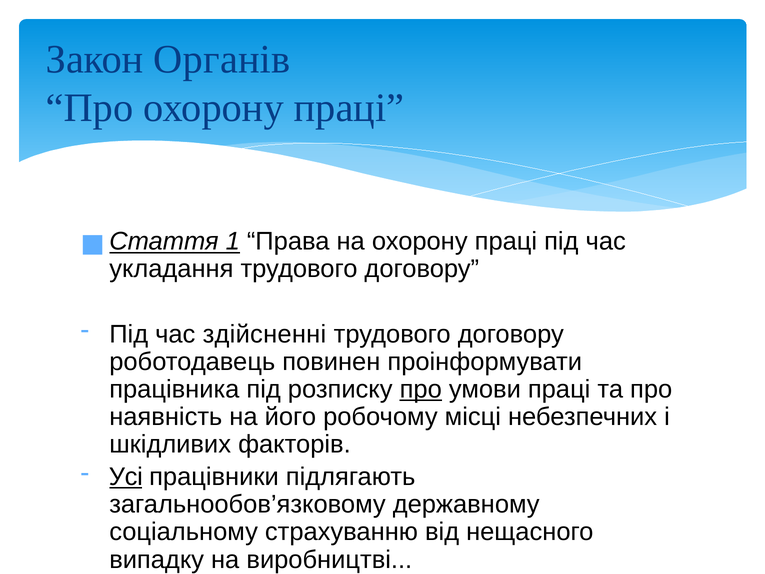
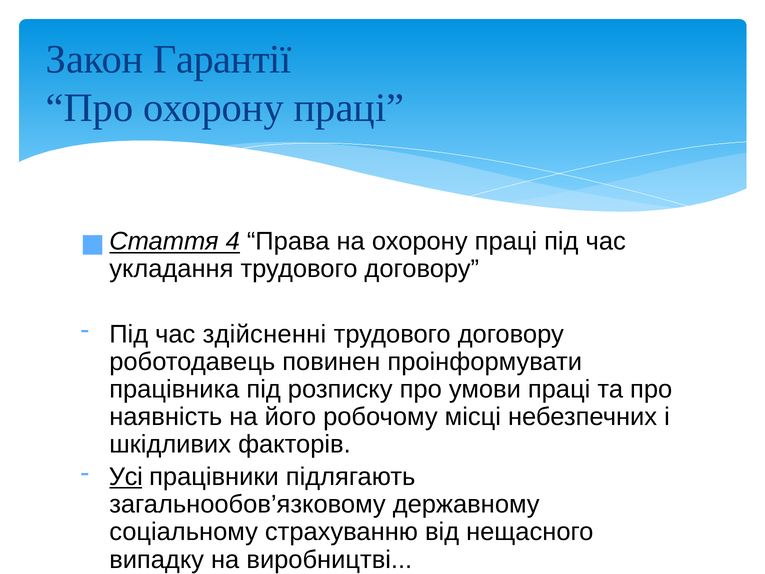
Органів: Органів -> Гарантії
1: 1 -> 4
про at (421, 389) underline: present -> none
